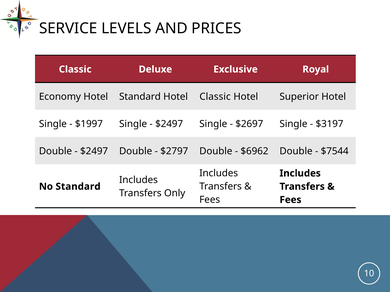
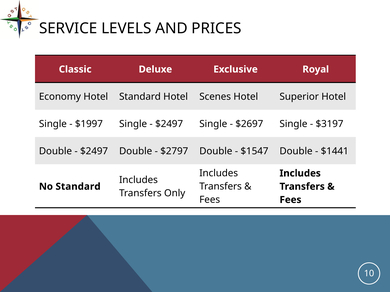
Hotel Classic: Classic -> Scenes
$6962: $6962 -> $1547
$7544: $7544 -> $1441
